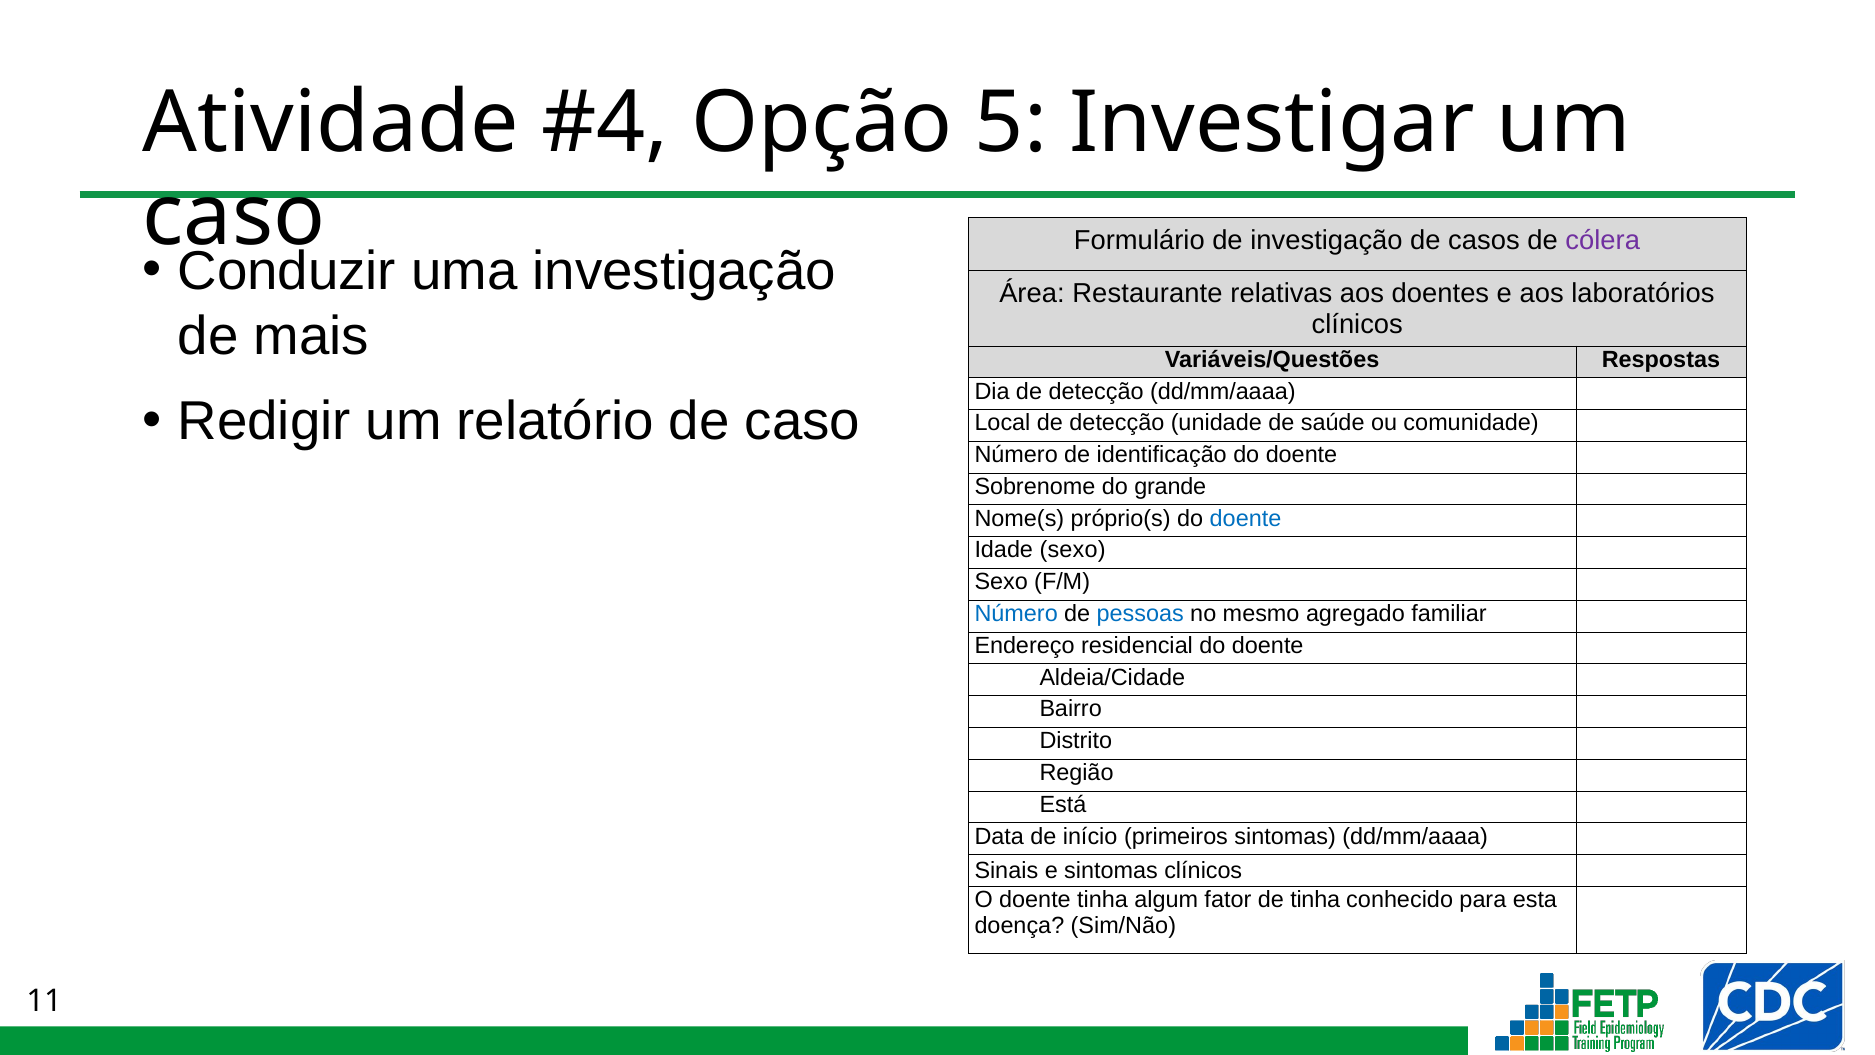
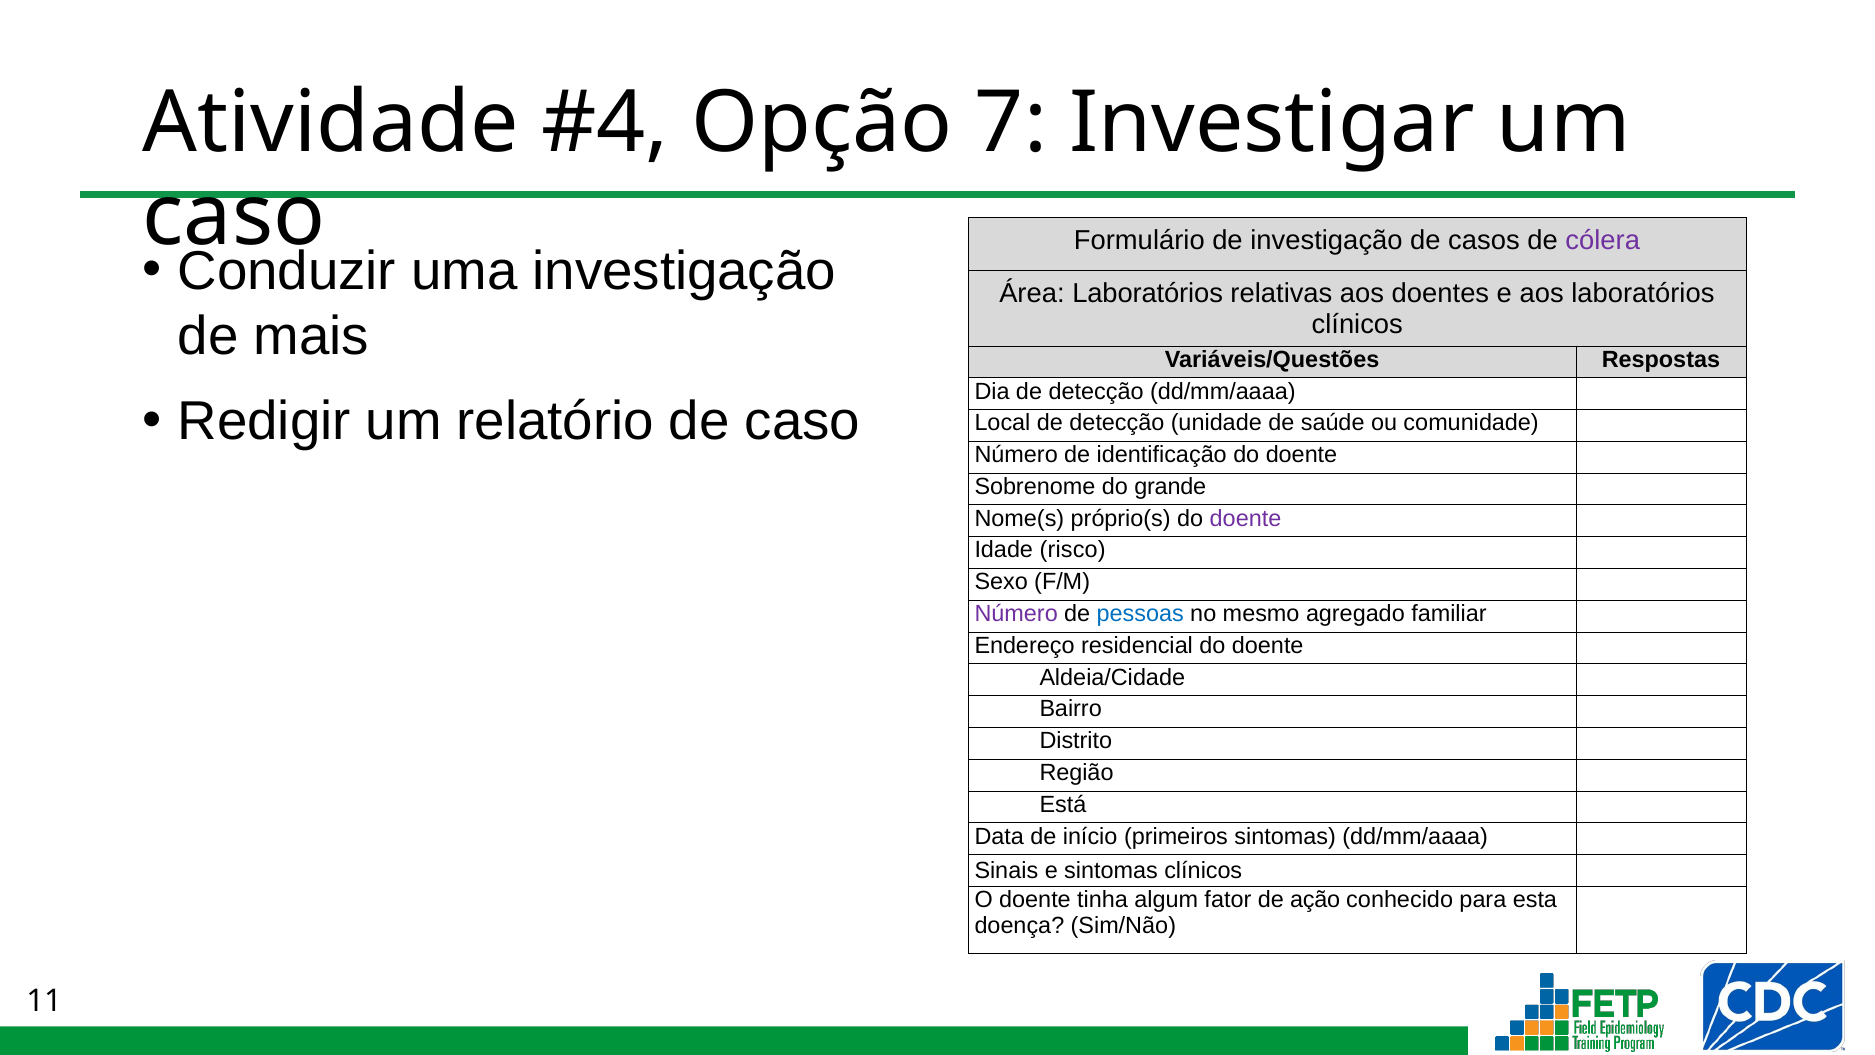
5: 5 -> 7
Área Restaurante: Restaurante -> Laboratórios
doente at (1246, 518) colour: blue -> purple
Idade sexo: sexo -> risco
Número at (1016, 614) colour: blue -> purple
de tinha: tinha -> ação
